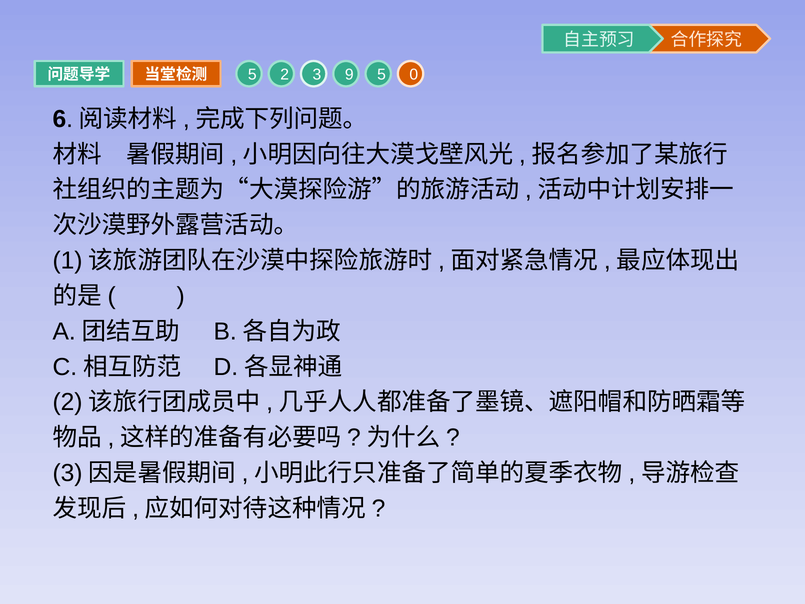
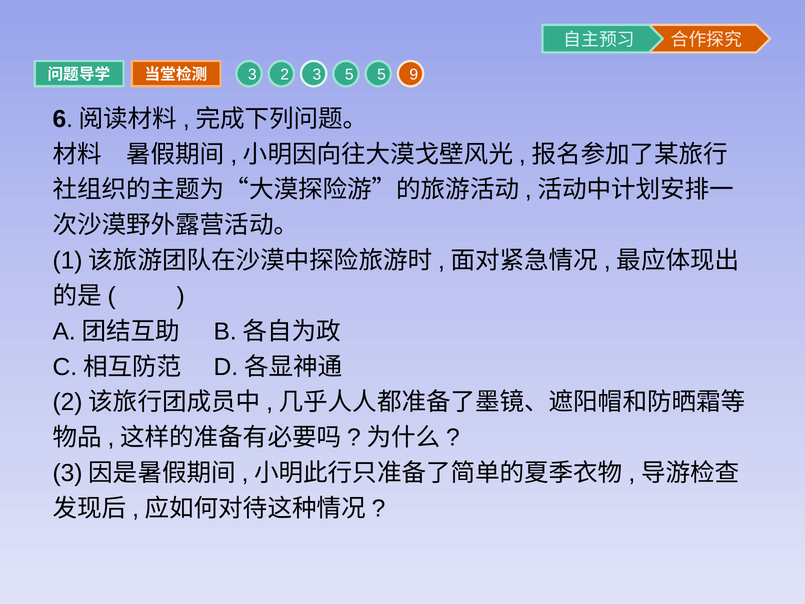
5 at (252, 75): 5 -> 3
3 9: 9 -> 5
0: 0 -> 9
